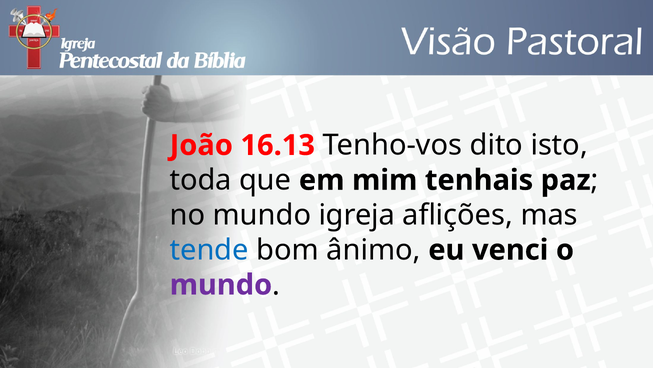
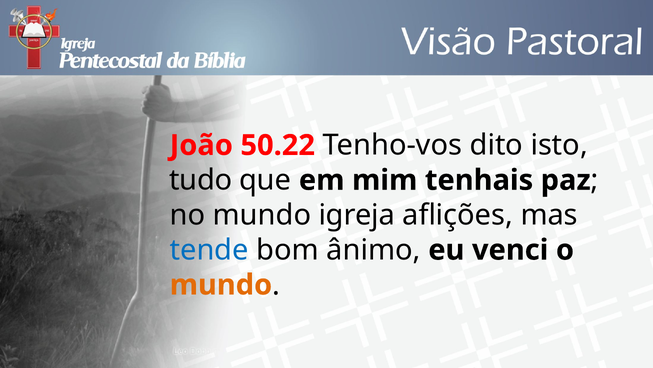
16.13: 16.13 -> 50.22
toda: toda -> tudo
mundo at (221, 284) colour: purple -> orange
